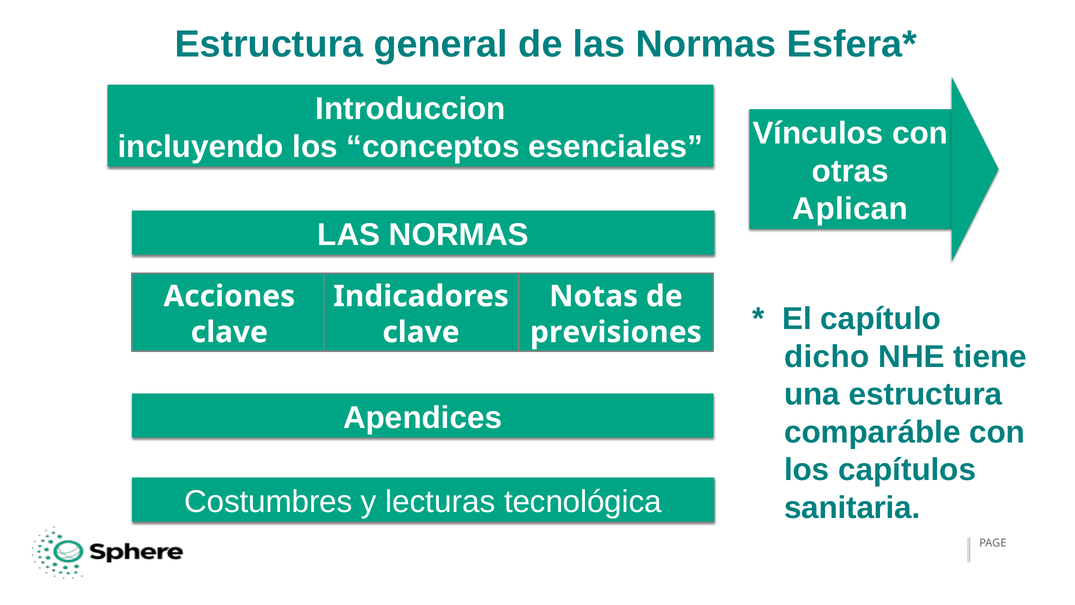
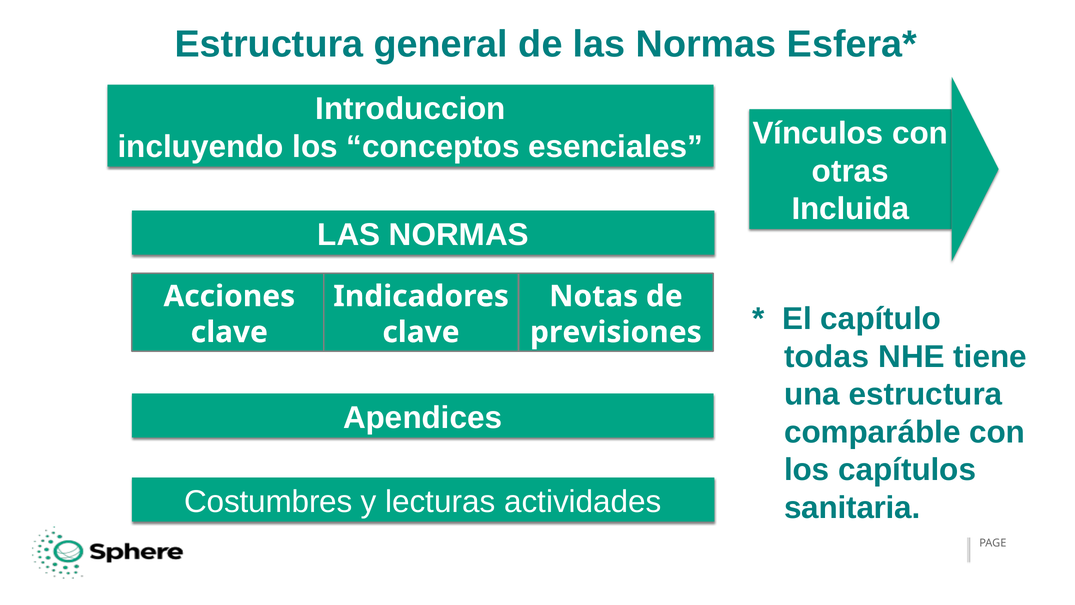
Aplican: Aplican -> Incluida
dicho: dicho -> todas
tecnológica: tecnológica -> actividades
